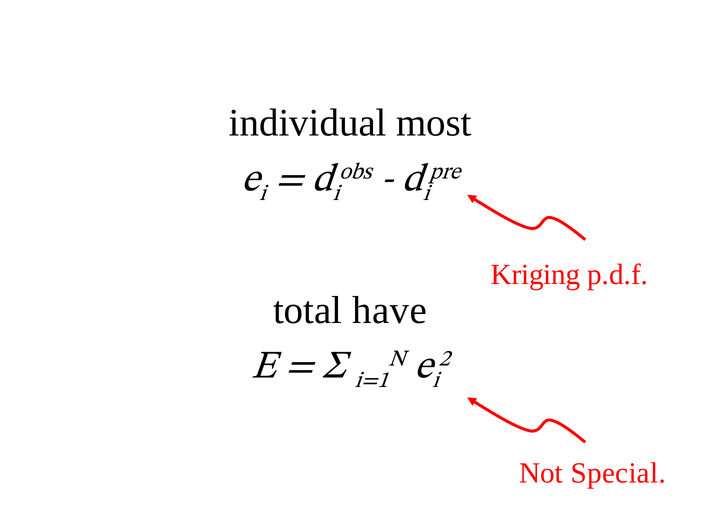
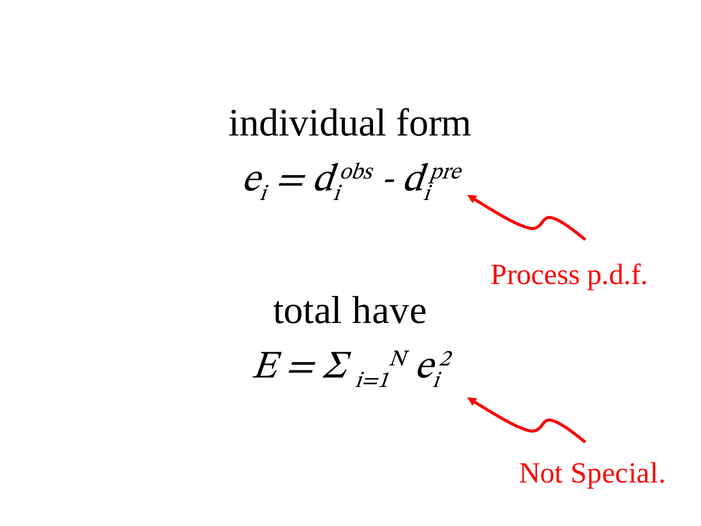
most: most -> form
Kriging: Kriging -> Process
